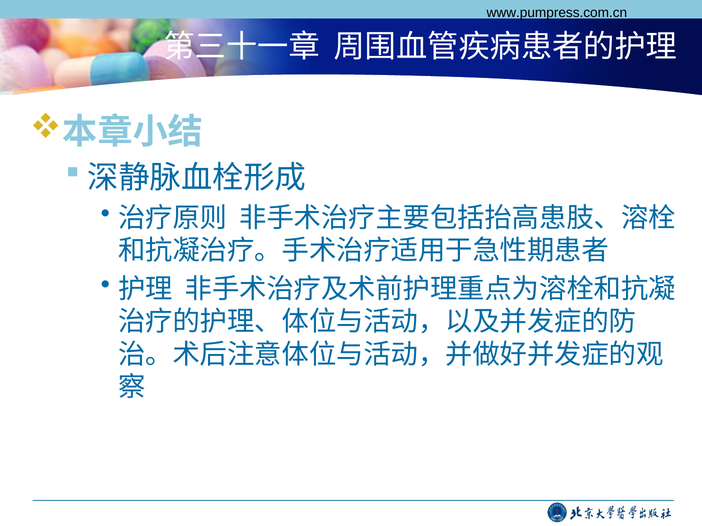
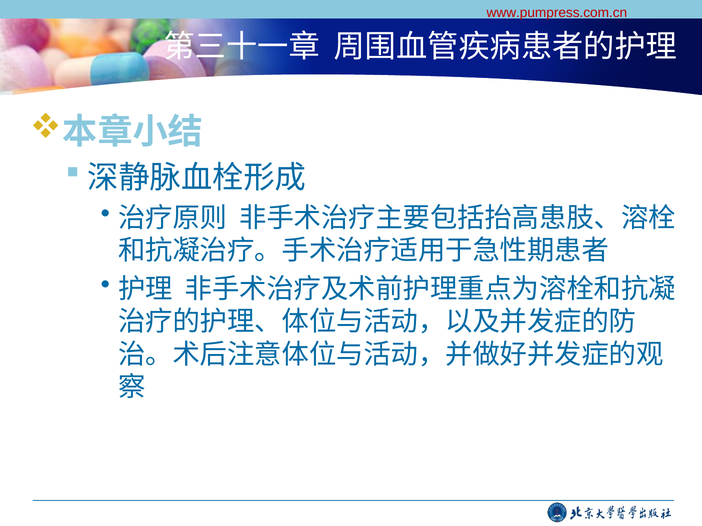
www.pumpress.com.cn colour: black -> red
